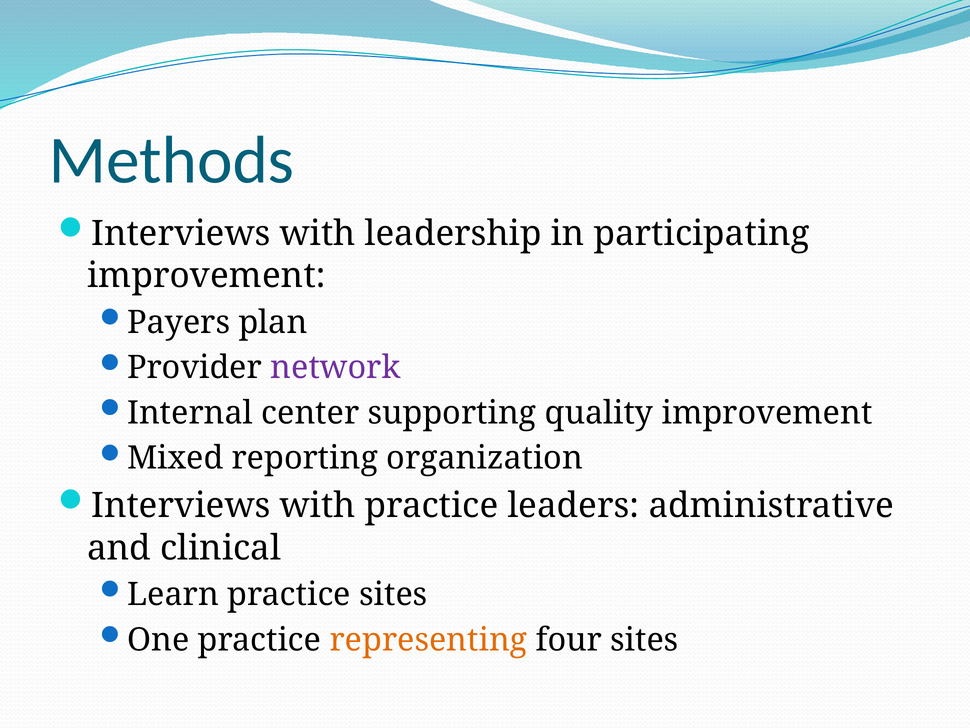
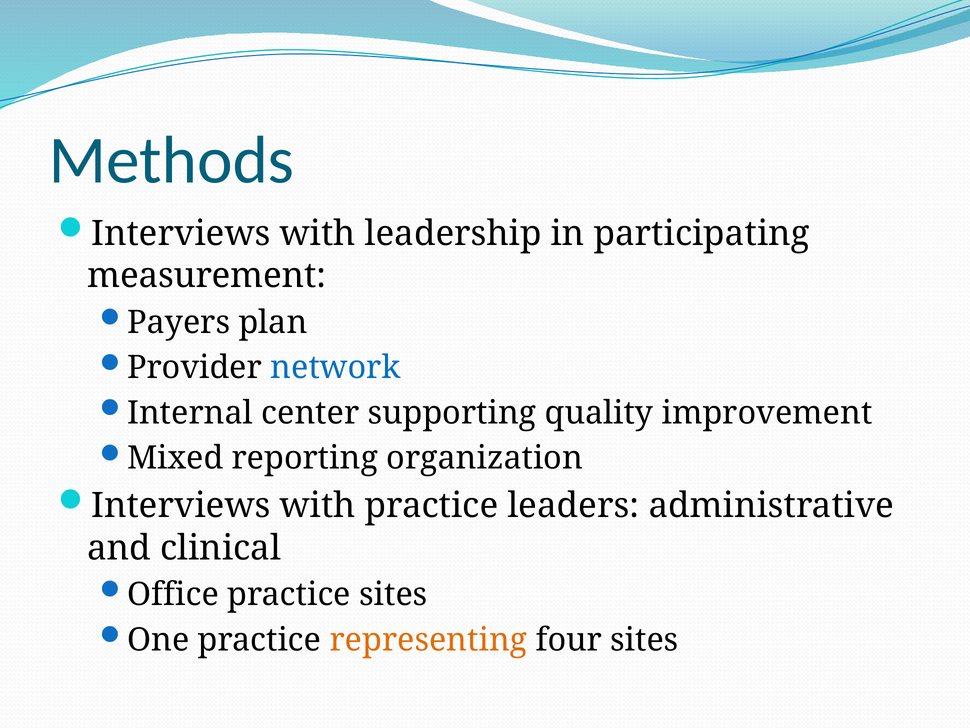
improvement at (207, 276): improvement -> measurement
network colour: purple -> blue
Learn: Learn -> Office
